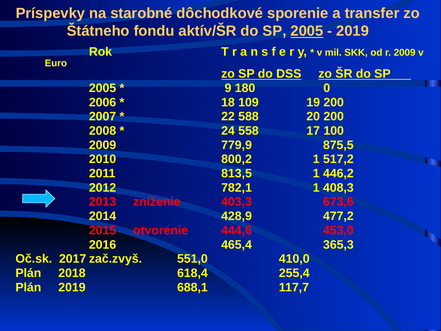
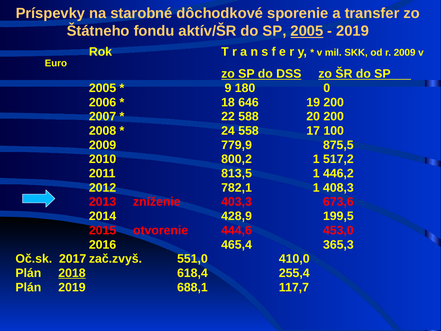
109: 109 -> 646
477,2: 477,2 -> 199,5
2018 underline: none -> present
